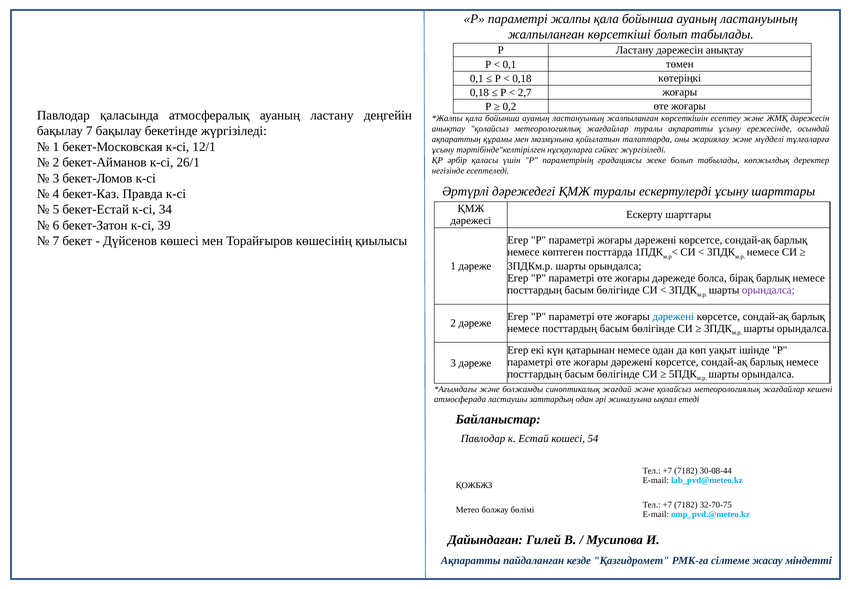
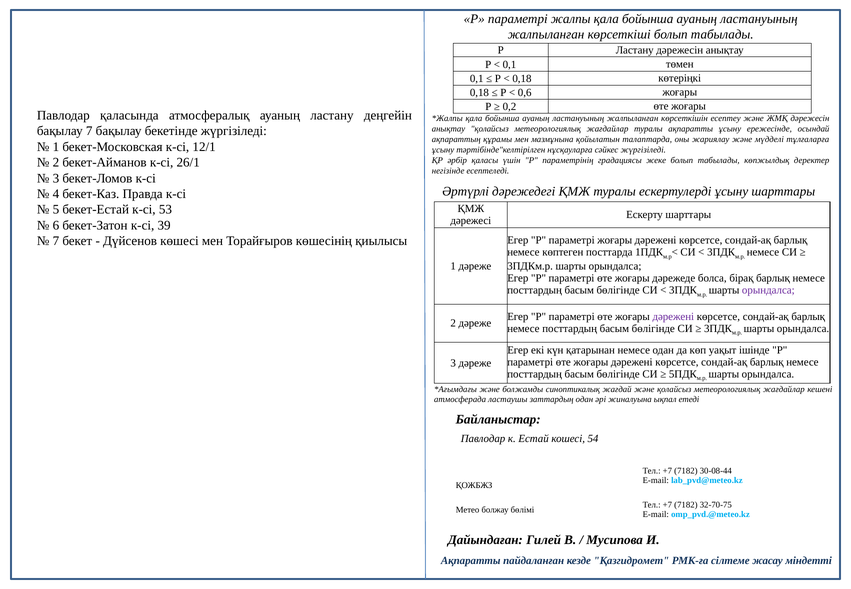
2,7: 2,7 -> 0,6
34: 34 -> 53
дәрежені at (673, 316) colour: blue -> purple
